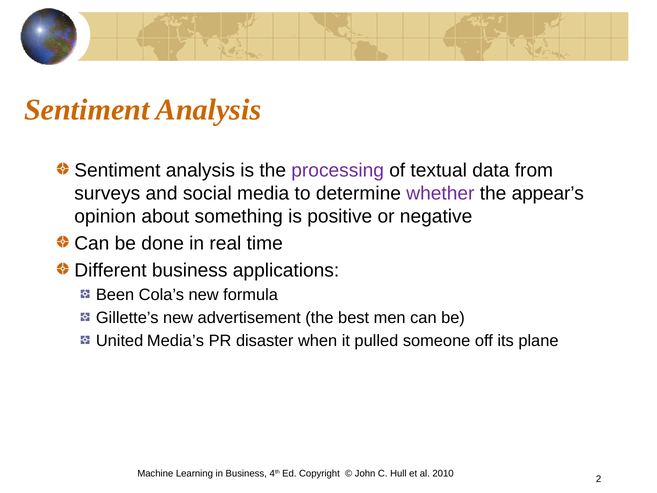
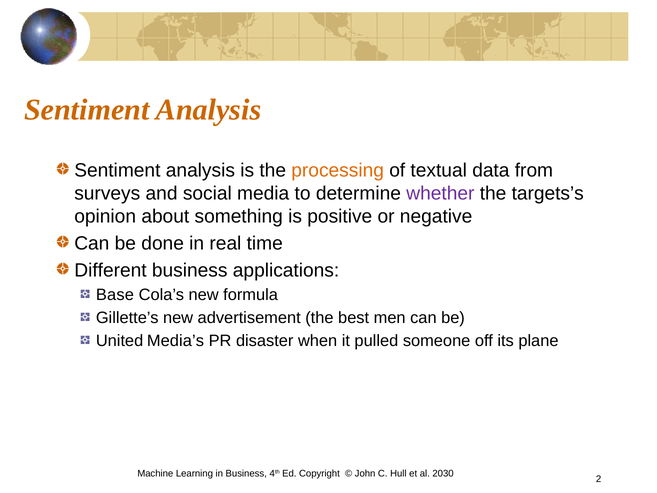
processing colour: purple -> orange
appear’s: appear’s -> targets’s
Been: Been -> Base
2010: 2010 -> 2030
